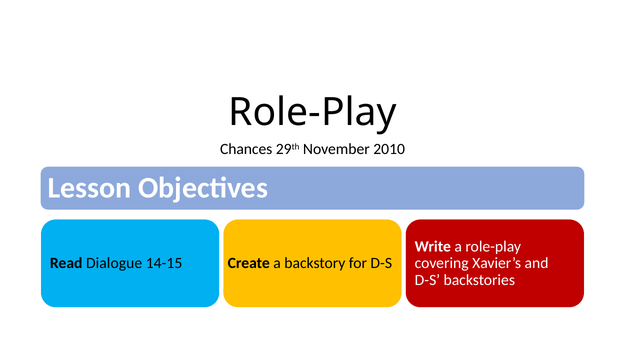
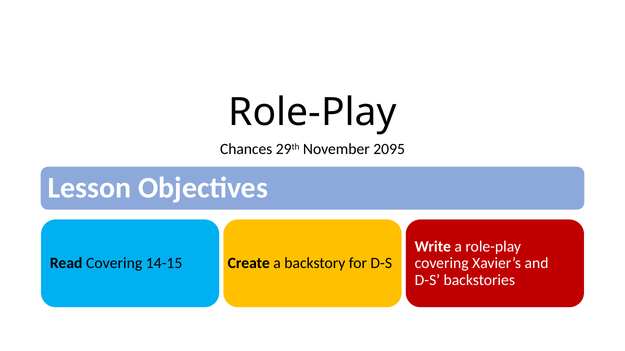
2010: 2010 -> 2095
Read Dialogue: Dialogue -> Covering
